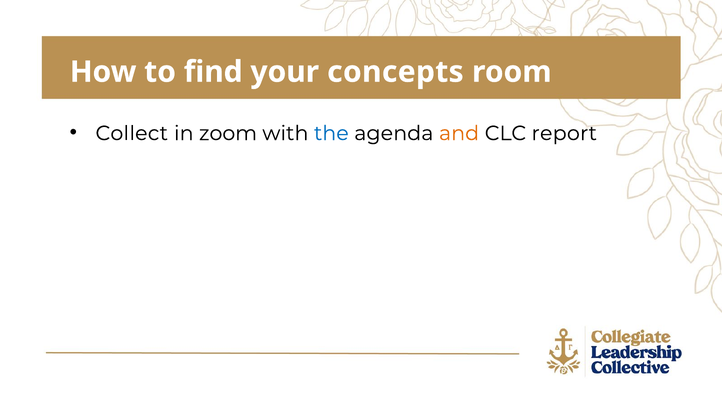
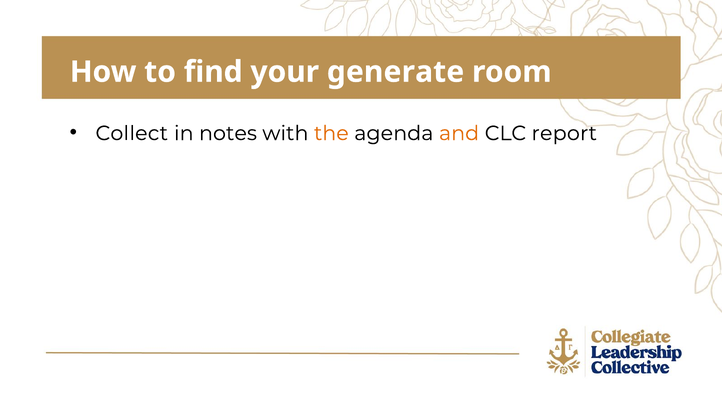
concepts: concepts -> generate
zoom: zoom -> notes
the colour: blue -> orange
